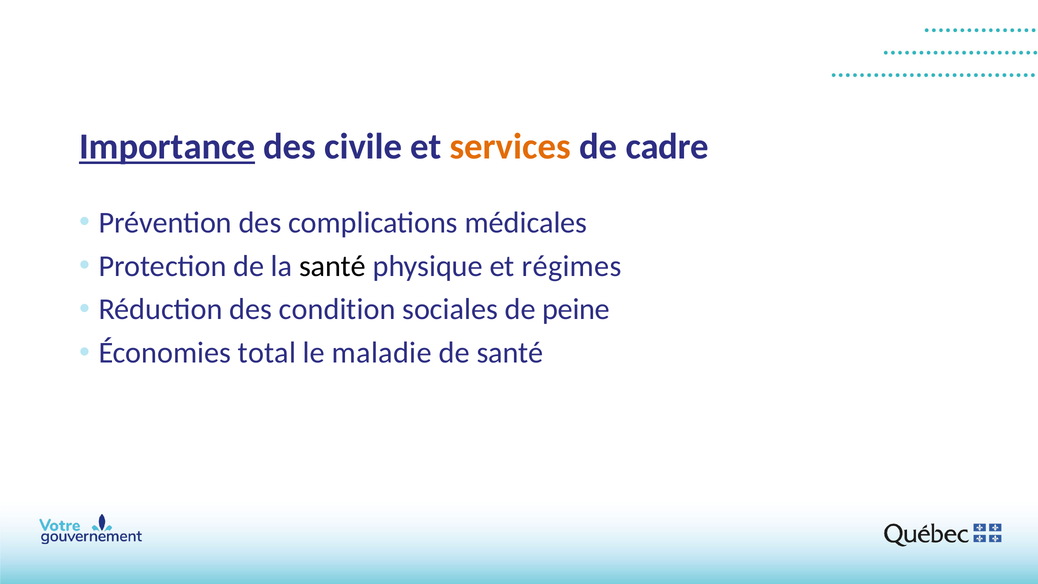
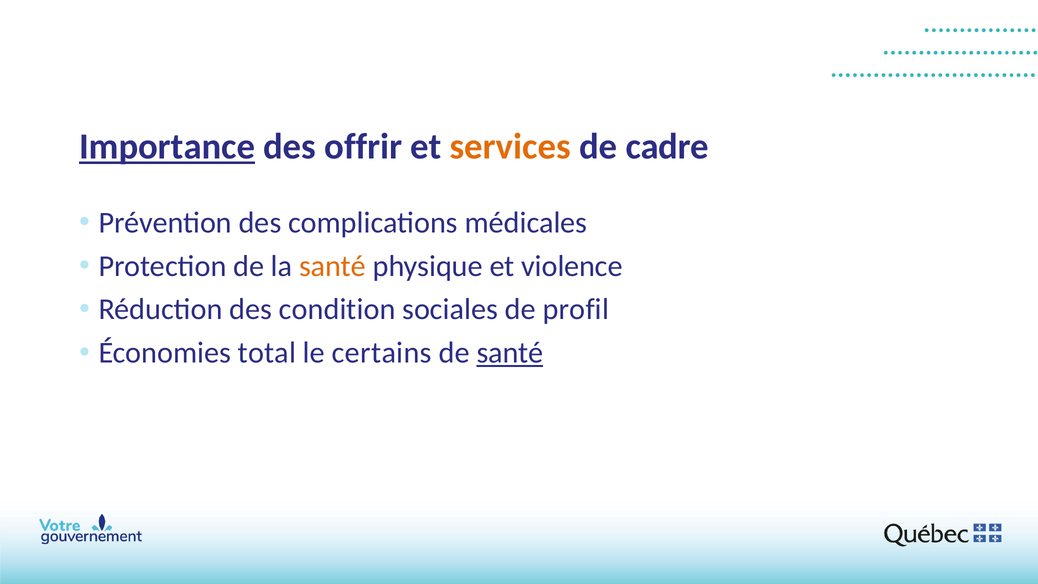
civile: civile -> offrir
santé at (333, 266) colour: black -> orange
régimes: régimes -> violence
peine: peine -> profil
maladie: maladie -> certains
santé at (510, 353) underline: none -> present
